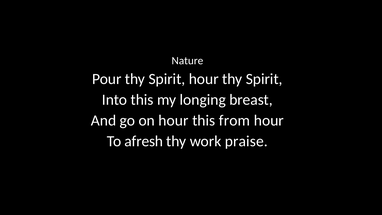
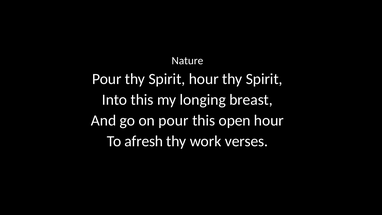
on hour: hour -> pour
from: from -> open
praise: praise -> verses
